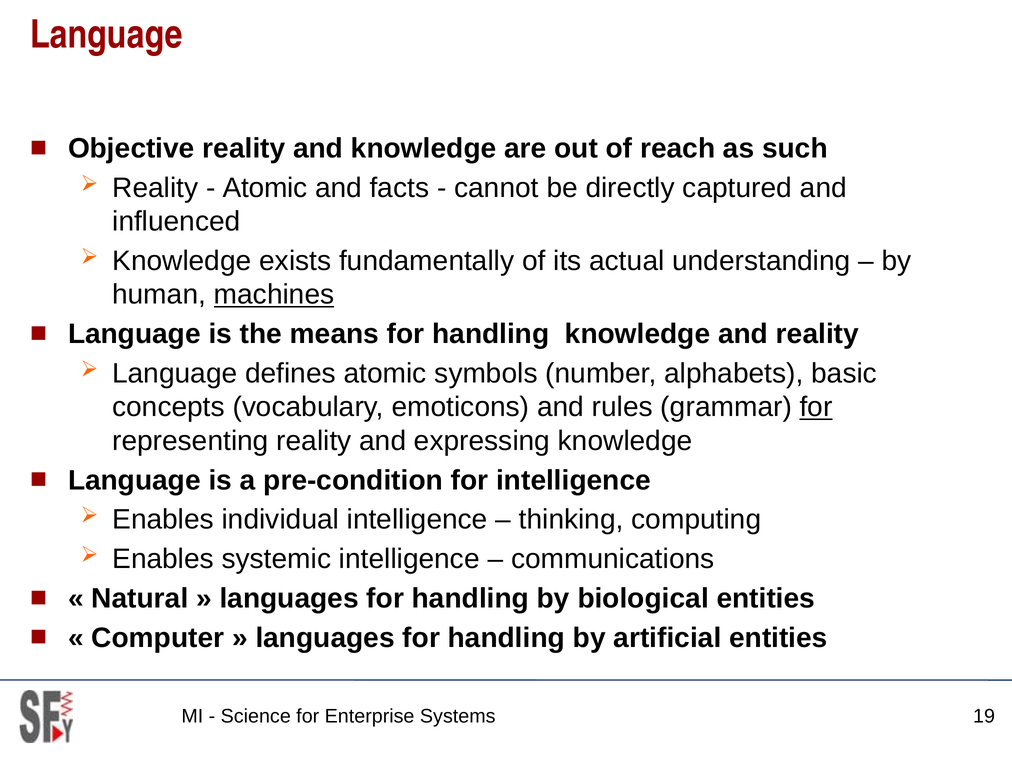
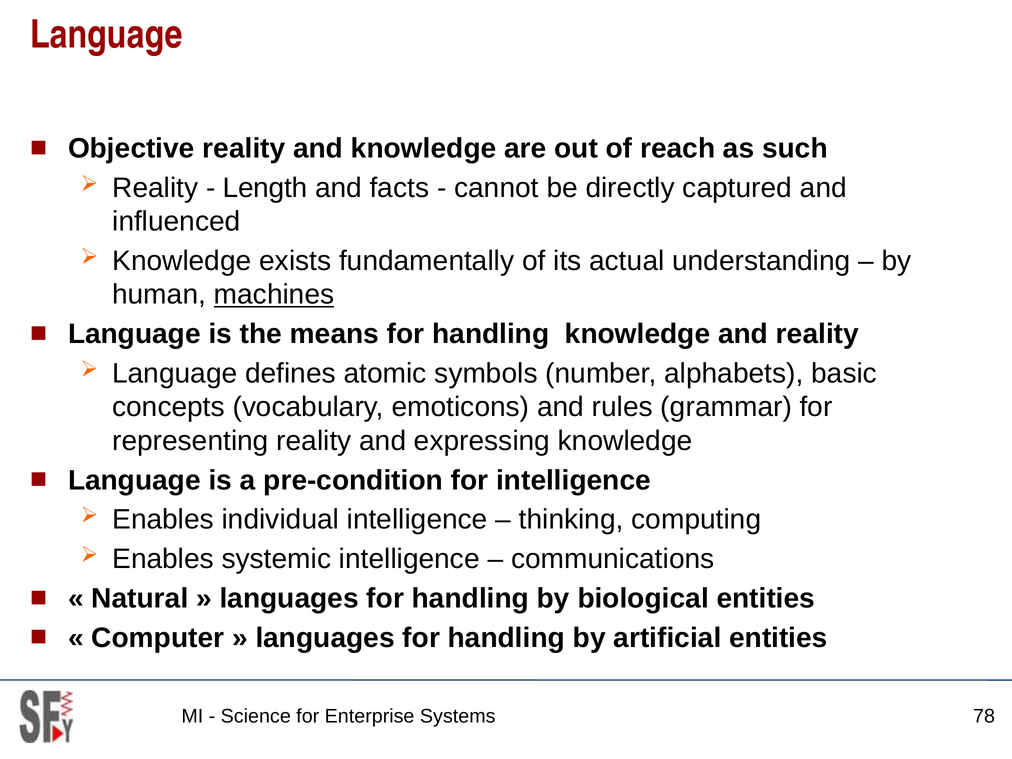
Atomic at (265, 188): Atomic -> Length
for at (816, 407) underline: present -> none
19: 19 -> 78
